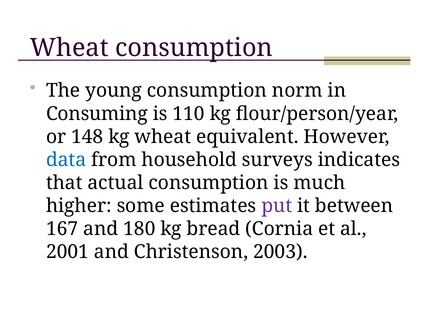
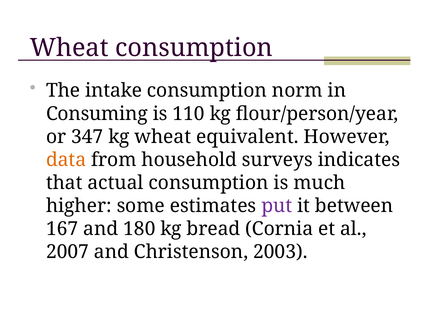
young: young -> intake
148: 148 -> 347
data colour: blue -> orange
2001: 2001 -> 2007
